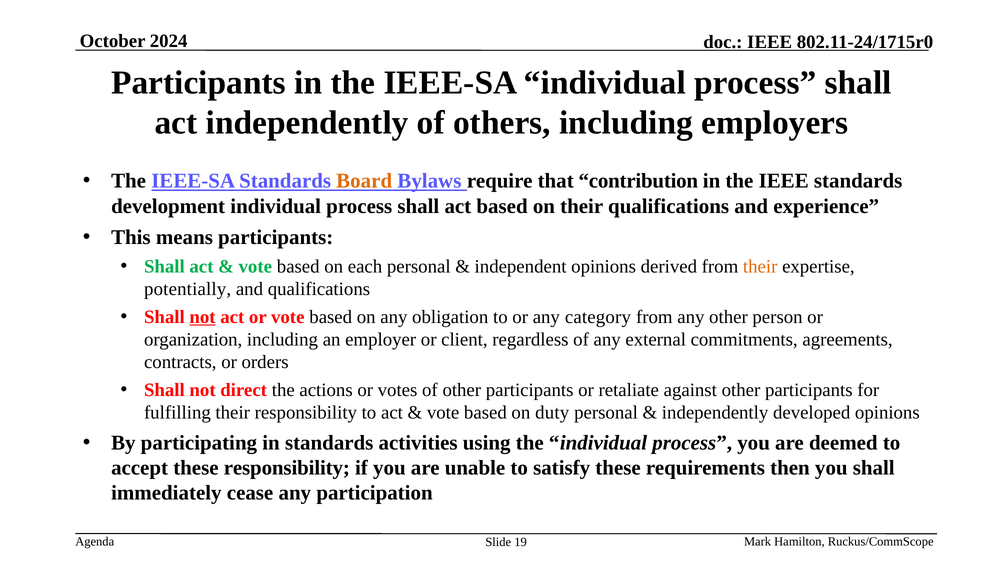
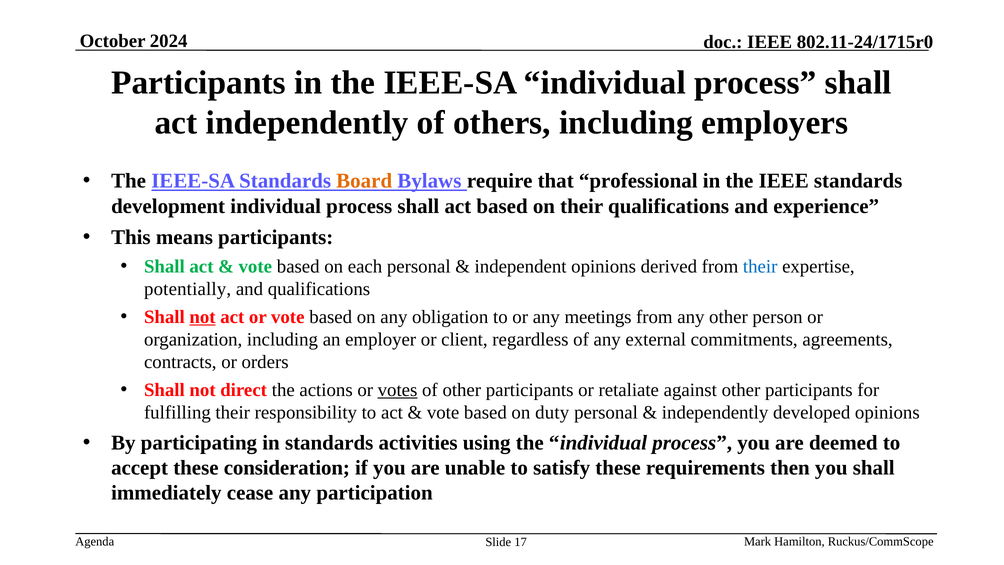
contribution: contribution -> professional
their at (760, 266) colour: orange -> blue
category: category -> meetings
votes underline: none -> present
these responsibility: responsibility -> consideration
19: 19 -> 17
